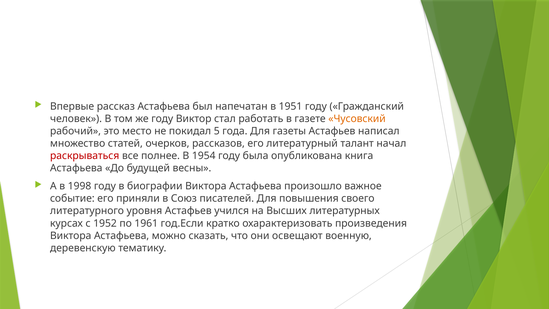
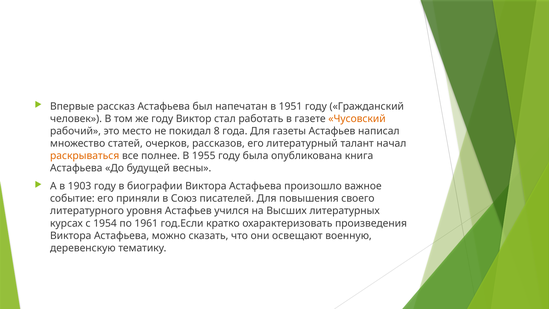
5: 5 -> 8
раскрываться colour: red -> orange
1954: 1954 -> 1955
1998: 1998 -> 1903
1952: 1952 -> 1954
